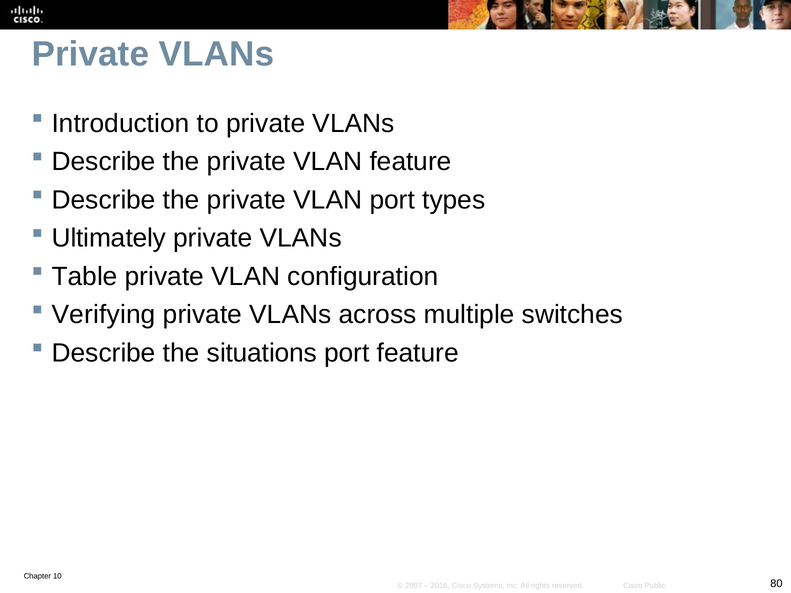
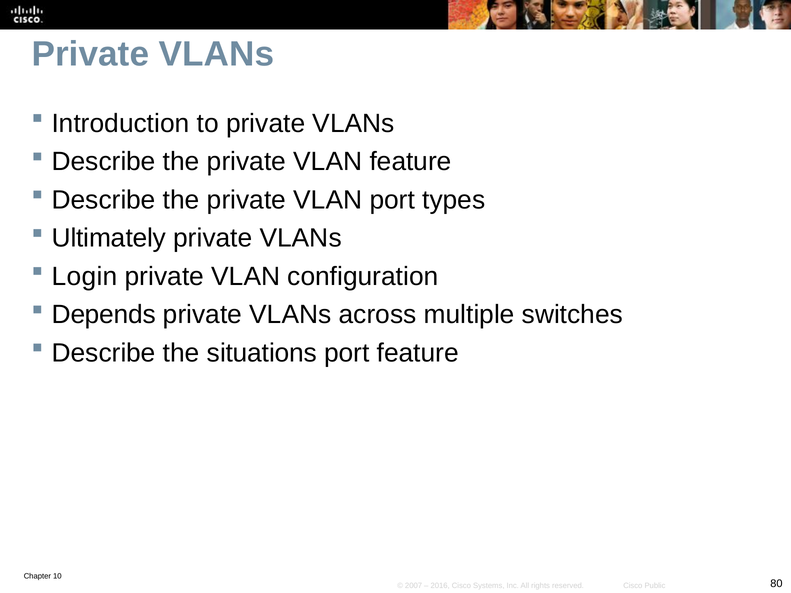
Table: Table -> Login
Verifying: Verifying -> Depends
